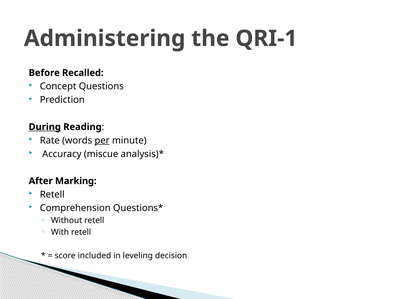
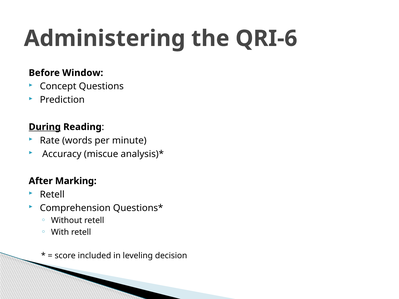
QRI-1: QRI-1 -> QRI-6
Recalled: Recalled -> Window
per underline: present -> none
